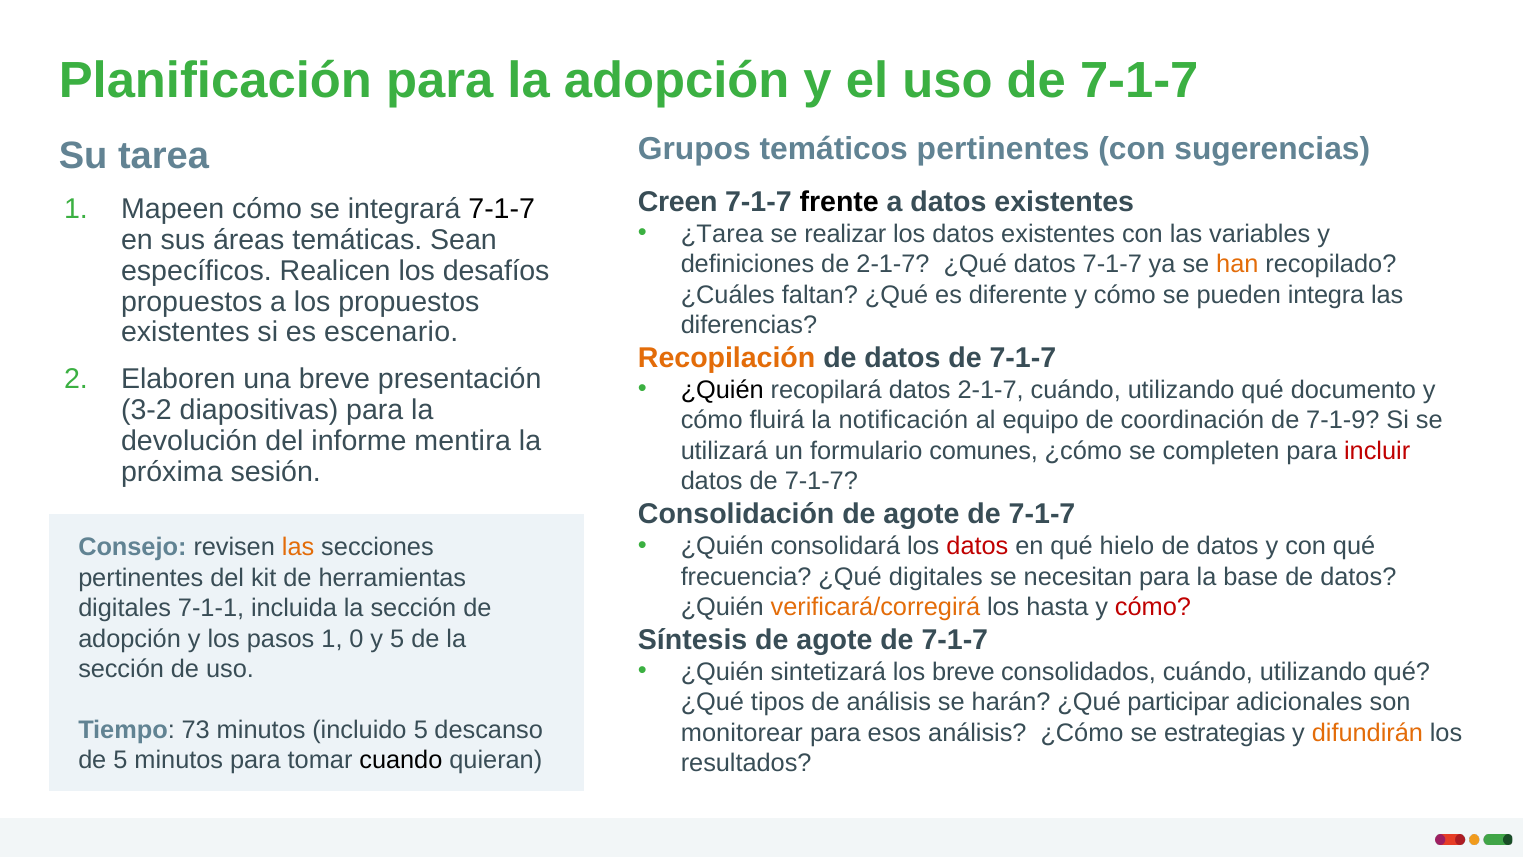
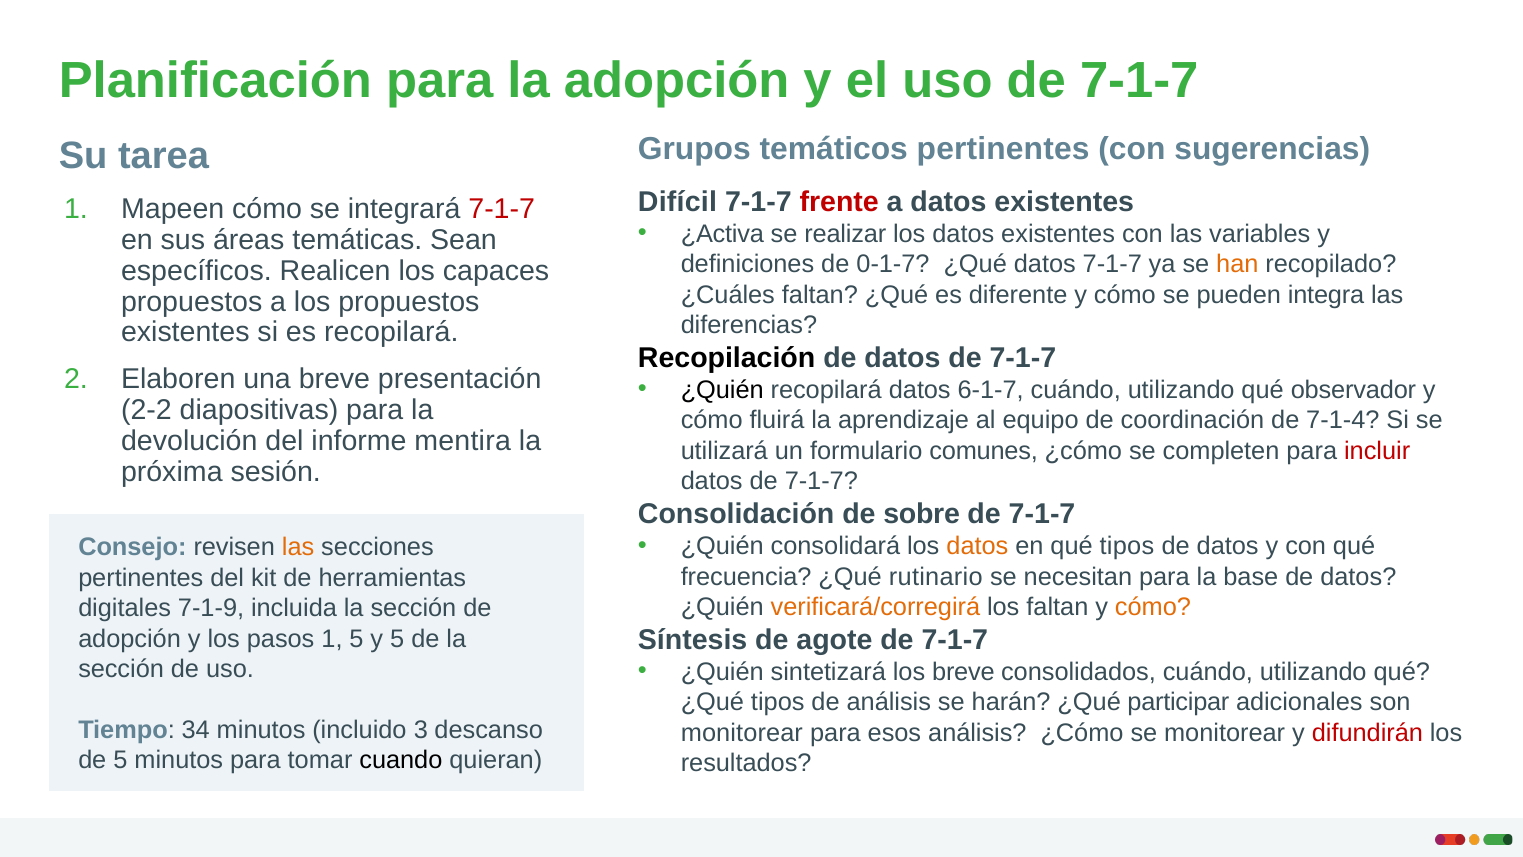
Creen: Creen -> Difícil
frente colour: black -> red
7-1-7 at (502, 209) colour: black -> red
¿Tarea: ¿Tarea -> ¿Activa
de 2-1-7: 2-1-7 -> 0-1-7
desafíos: desafíos -> capaces
es escenario: escenario -> recopilará
Recopilación colour: orange -> black
datos 2-1-7: 2-1-7 -> 6-1-7
documento: documento -> observador
3-2: 3-2 -> 2-2
notificación: notificación -> aprendizaje
7-1-9: 7-1-9 -> 7-1-4
Consolidación de agote: agote -> sobre
datos at (977, 546) colour: red -> orange
qué hielo: hielo -> tipos
¿Qué digitales: digitales -> rutinario
los hasta: hasta -> faltan
cómo at (1153, 607) colour: red -> orange
7-1-1: 7-1-1 -> 7-1-9
1 0: 0 -> 5
73: 73 -> 34
incluido 5: 5 -> 3
se estrategias: estrategias -> monitorear
difundirán colour: orange -> red
